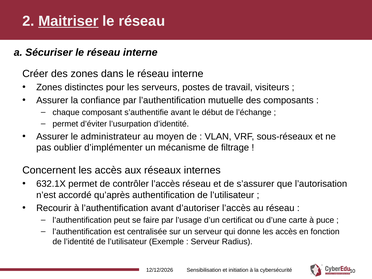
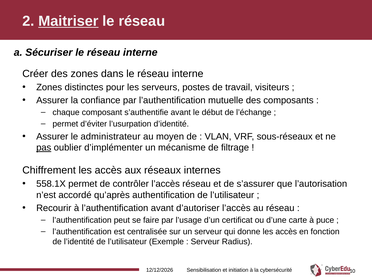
pas underline: none -> present
Concernent: Concernent -> Chiffrement
632.1X: 632.1X -> 558.1X
